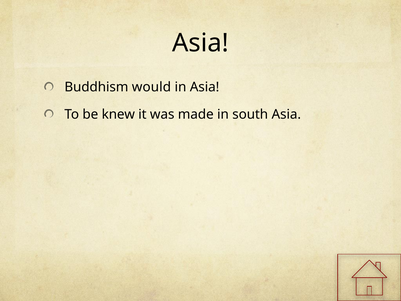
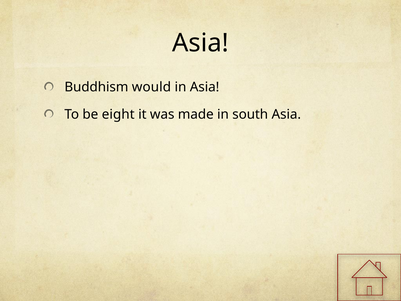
knew: knew -> eight
